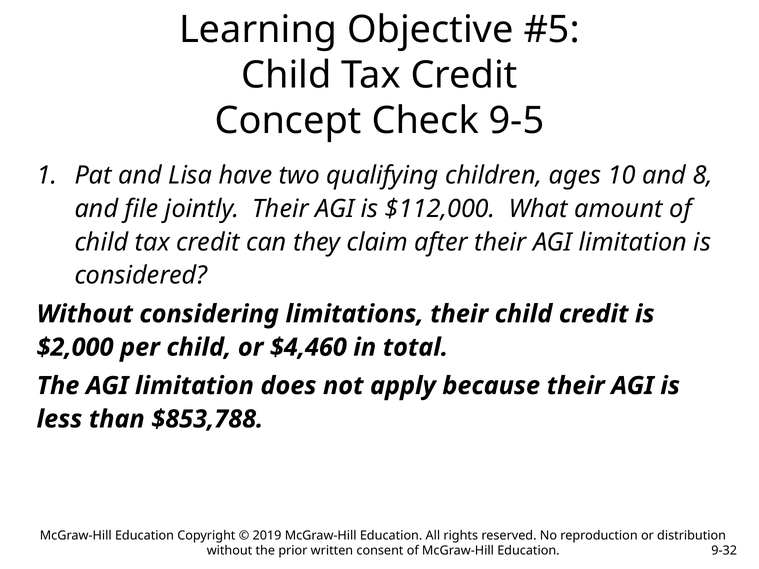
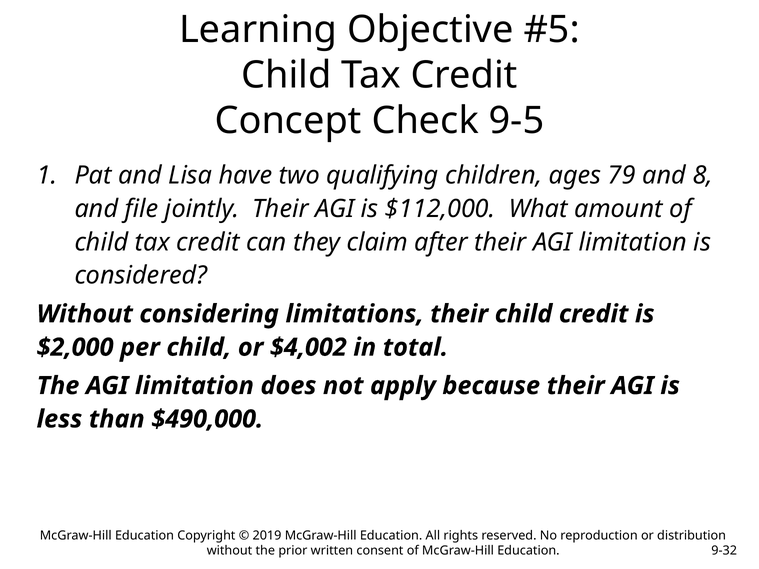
10: 10 -> 79
$4,460: $4,460 -> $4,002
$853,788: $853,788 -> $490,000
